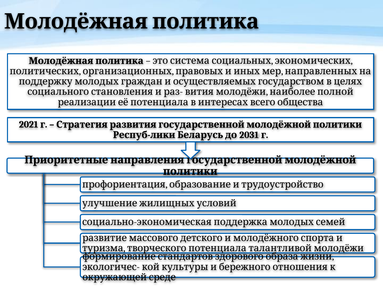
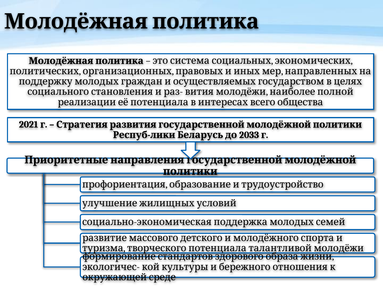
2031: 2031 -> 2033
